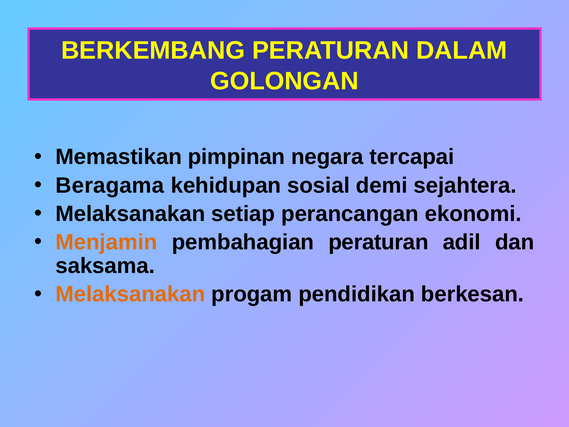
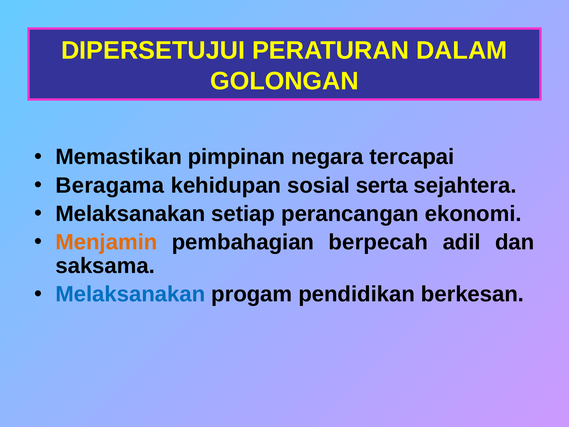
BERKEMBANG: BERKEMBANG -> DIPERSETUJUI
demi: demi -> serta
pembahagian peraturan: peraturan -> berpecah
Melaksanakan at (130, 294) colour: orange -> blue
